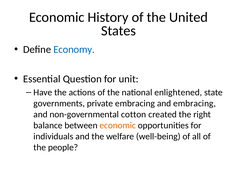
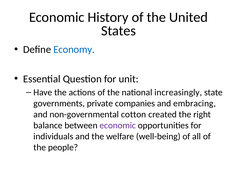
enlightened: enlightened -> increasingly
private embracing: embracing -> companies
economic at (118, 126) colour: orange -> purple
